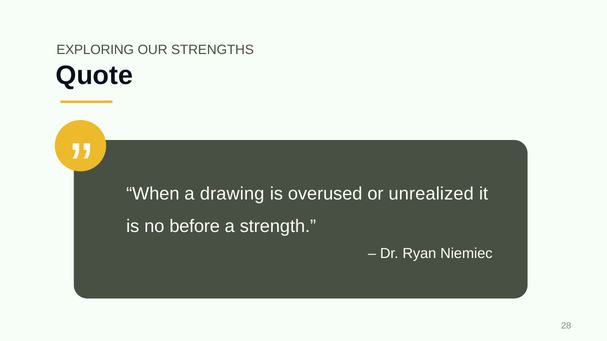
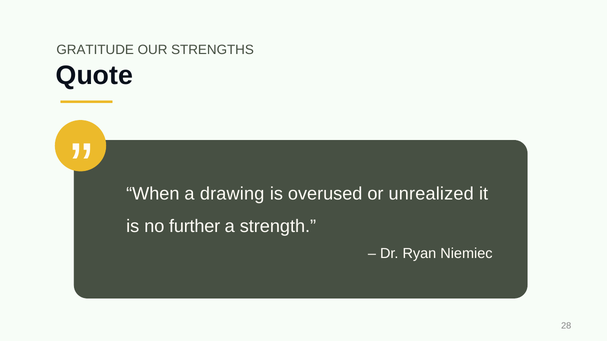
EXPLORING: EXPLORING -> GRATITUDE
before: before -> further
